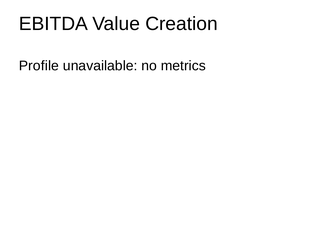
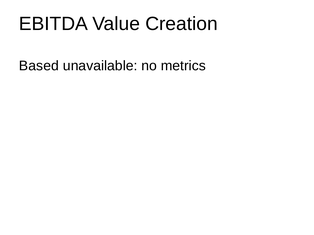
Profile: Profile -> Based
